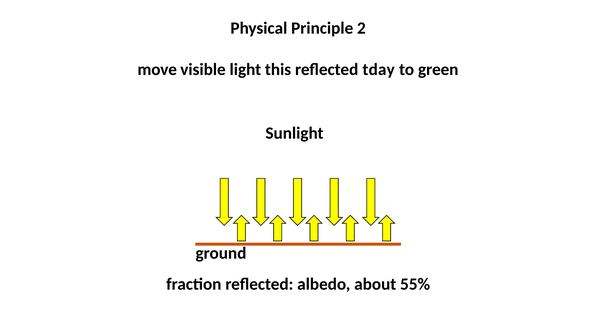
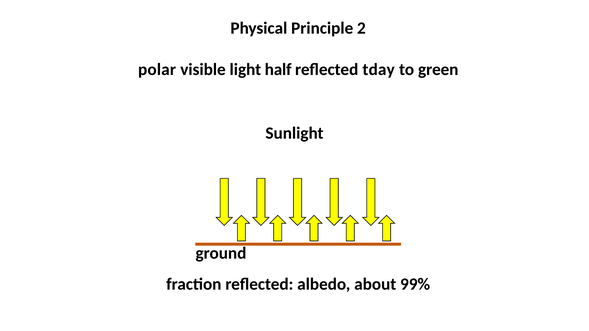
move: move -> polar
this: this -> half
55%: 55% -> 99%
